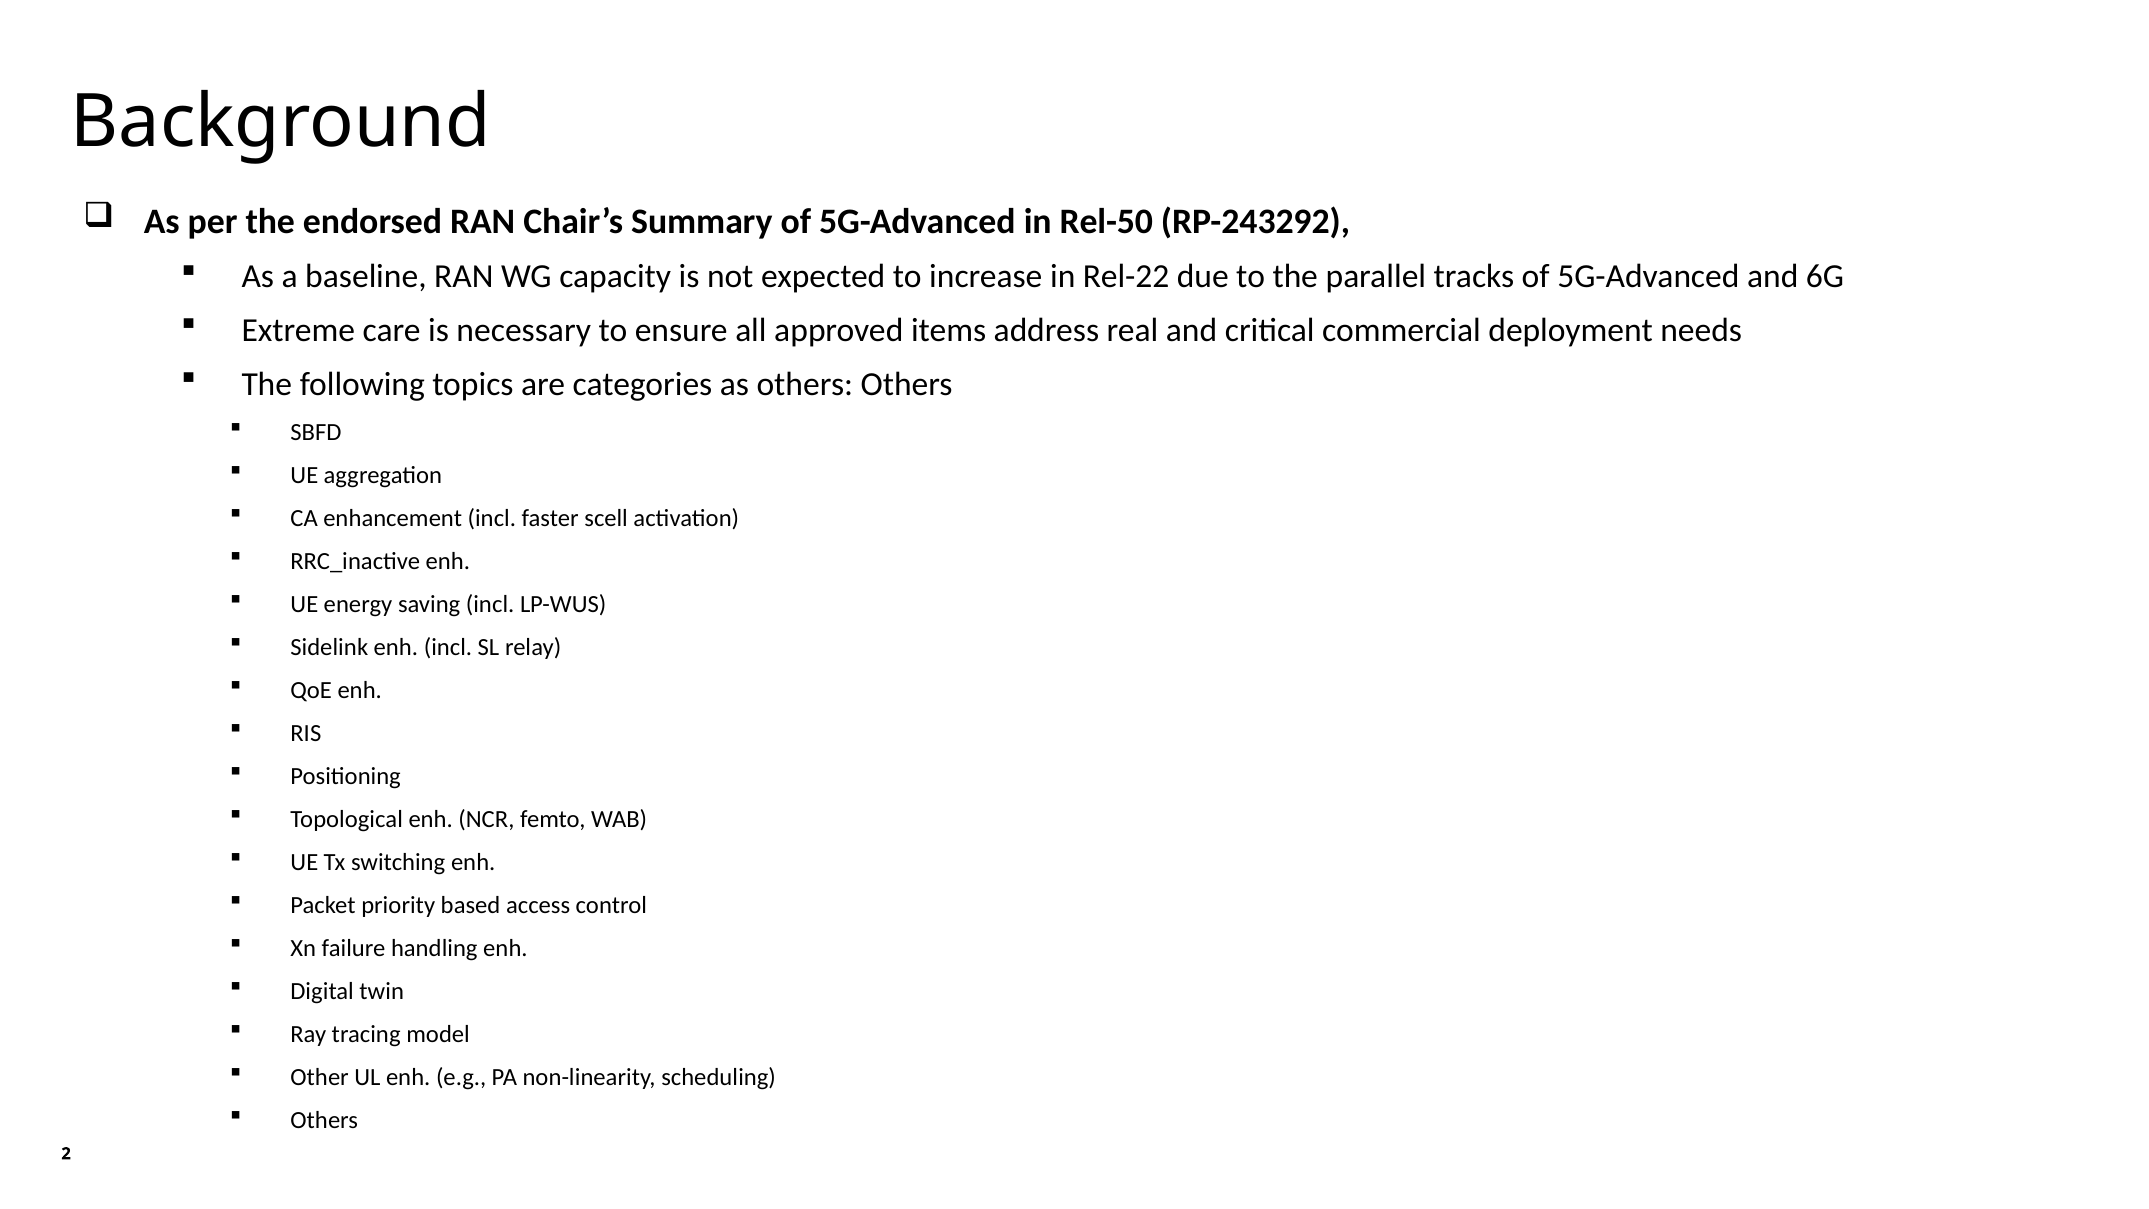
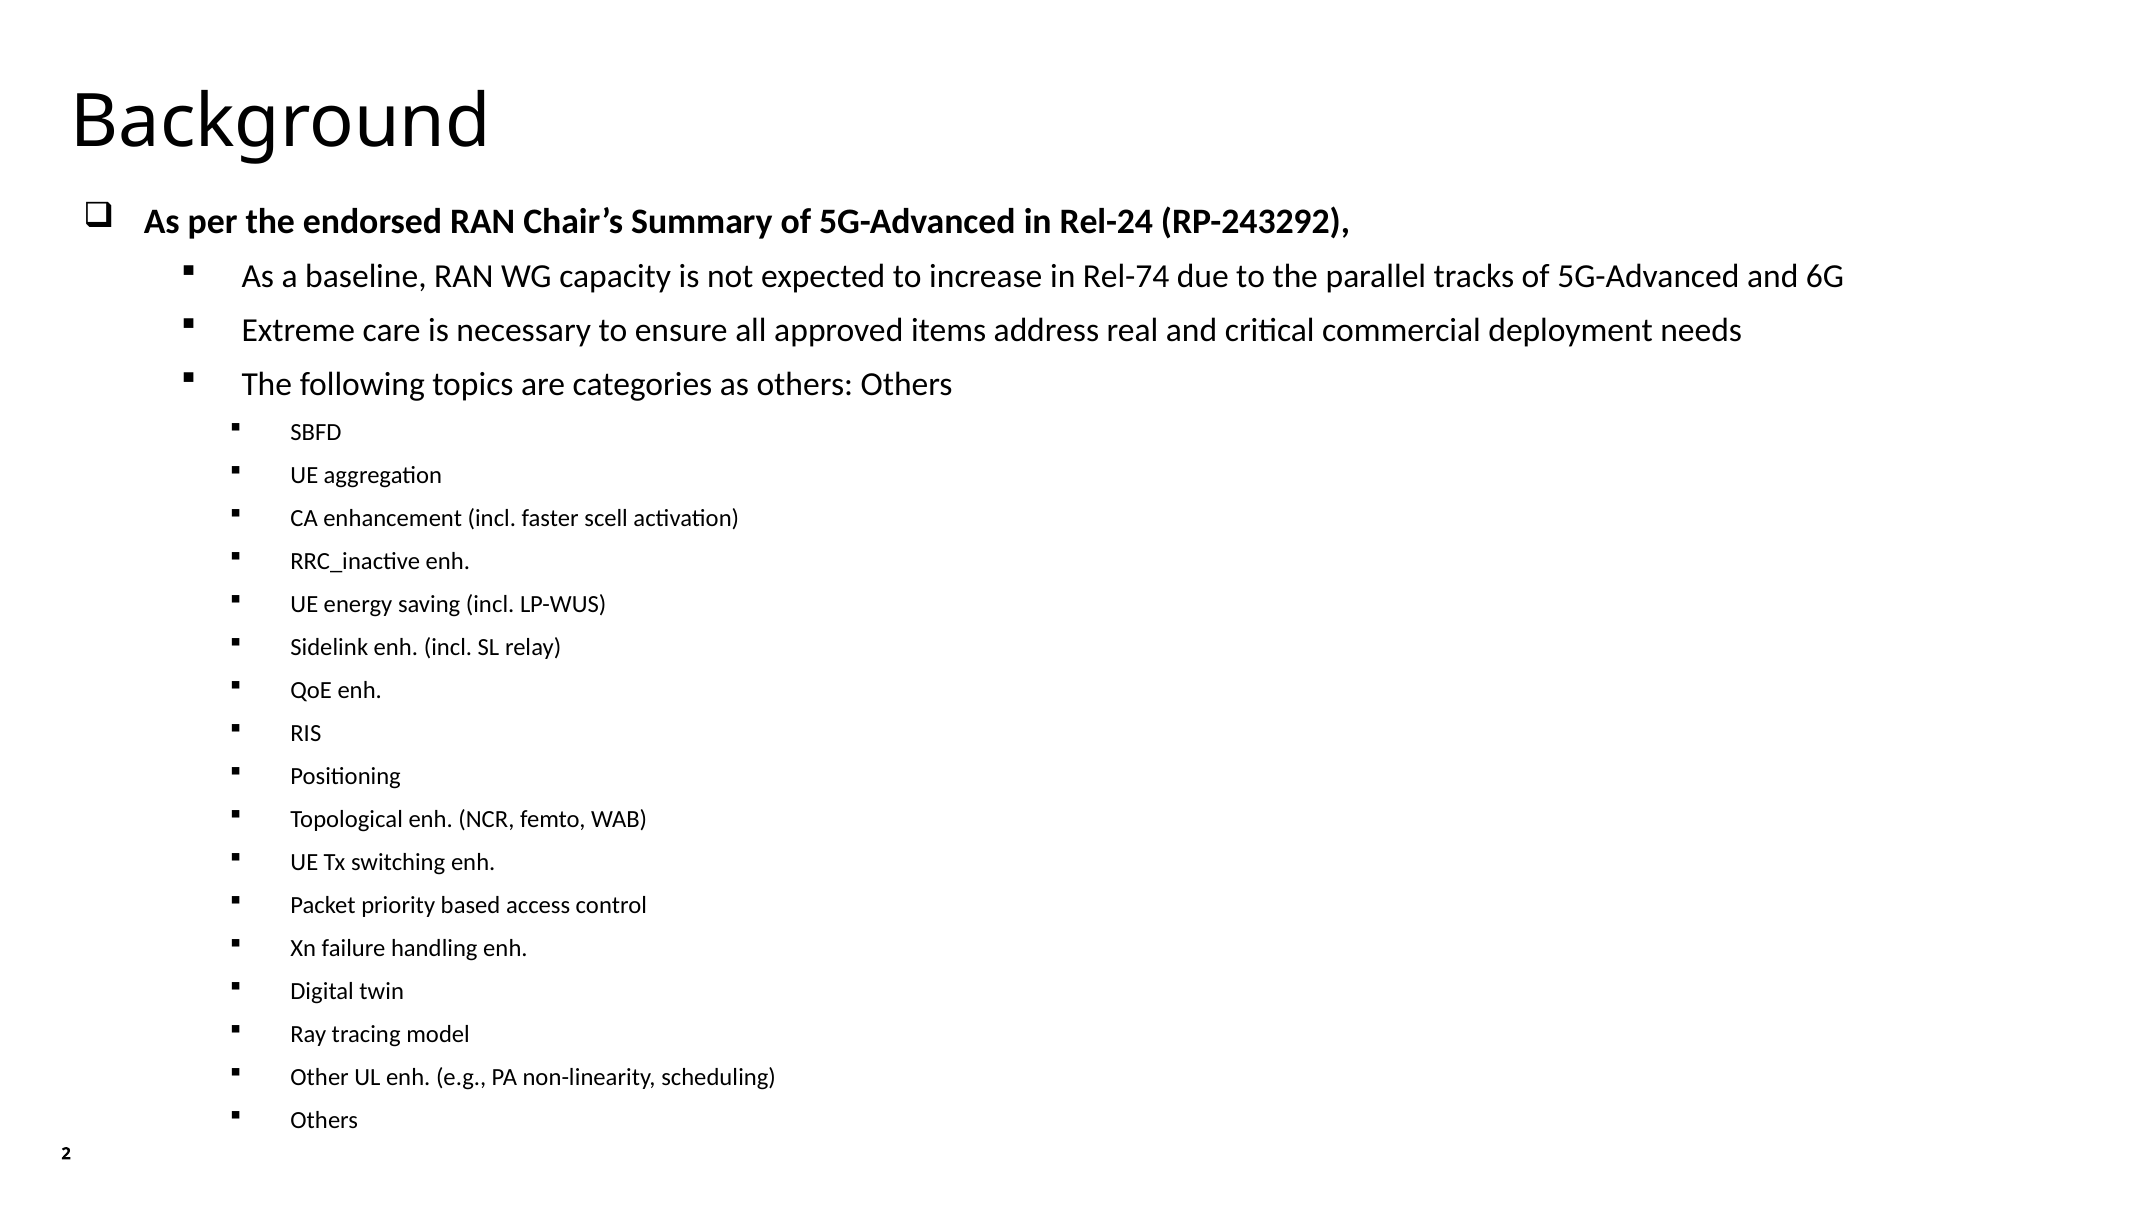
Rel-50: Rel-50 -> Rel-24
Rel-22: Rel-22 -> Rel-74
